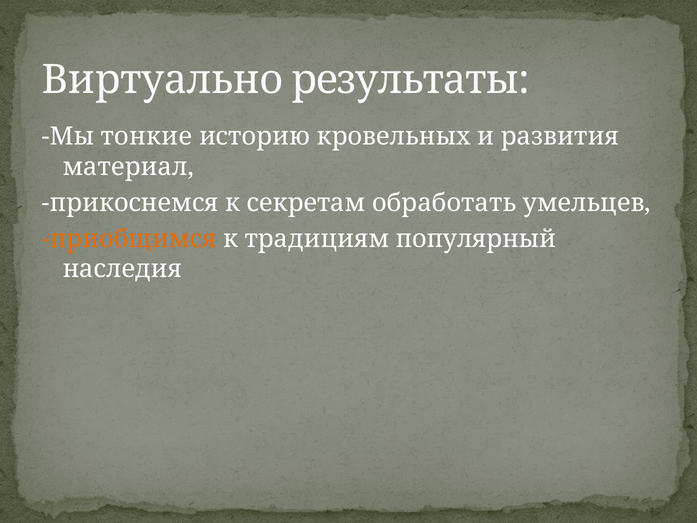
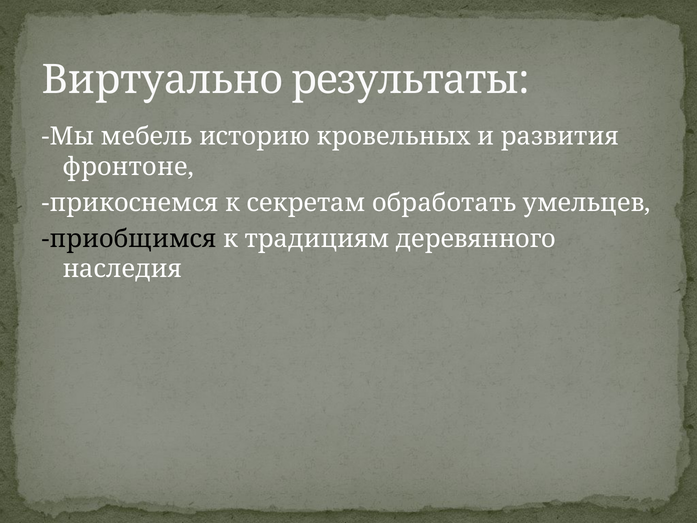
тонкие: тонкие -> мебель
материал: материал -> фронтоне
приобщимся colour: orange -> black
популярный: популярный -> деревянного
